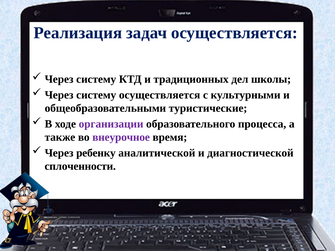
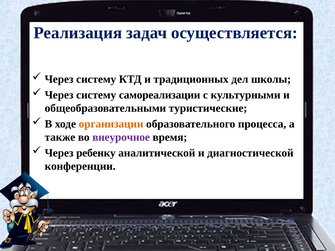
систему осуществляется: осуществляется -> самореализации
организации colour: purple -> orange
сплоченности: сплоченности -> конференции
